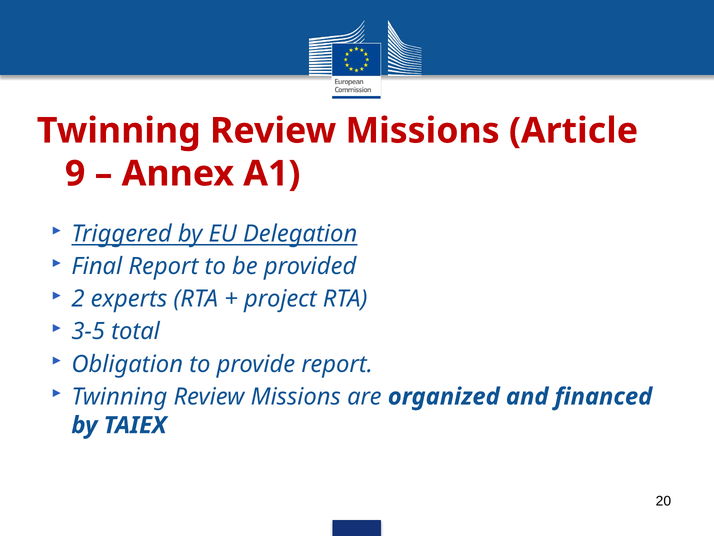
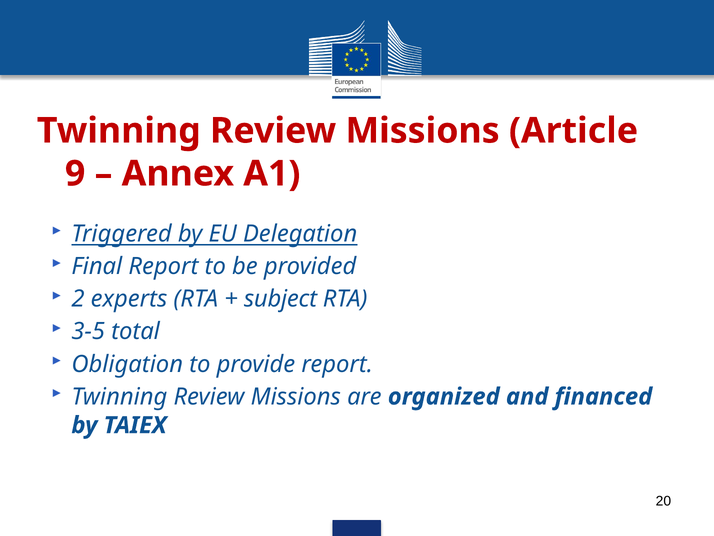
project: project -> subject
